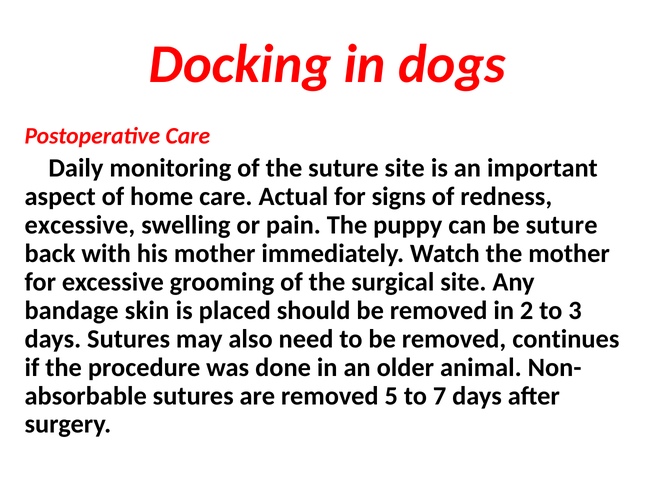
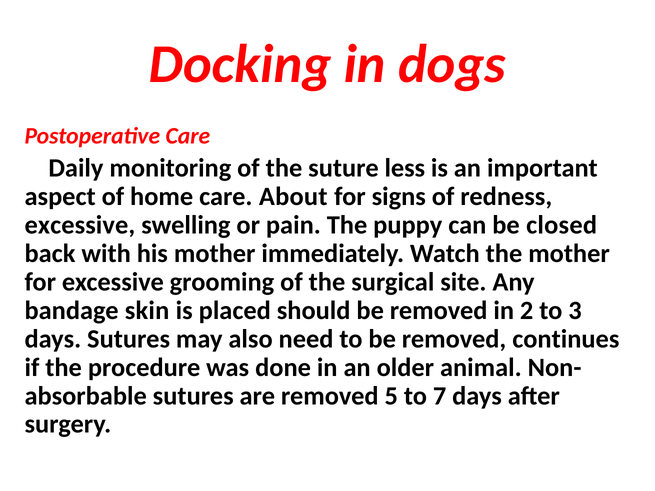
suture site: site -> less
Actual: Actual -> About
be suture: suture -> closed
